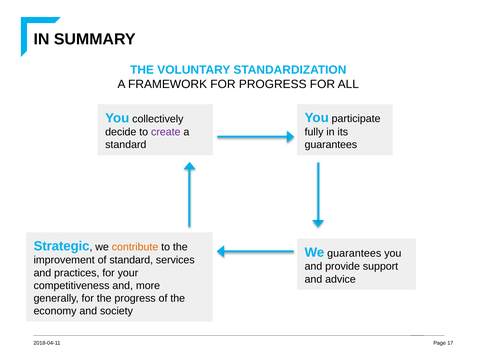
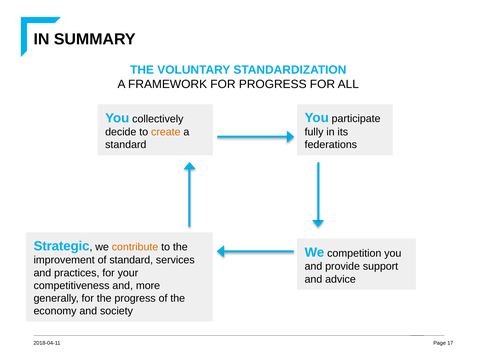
create colour: purple -> orange
guarantees at (331, 145): guarantees -> federations
We guarantees: guarantees -> competition
